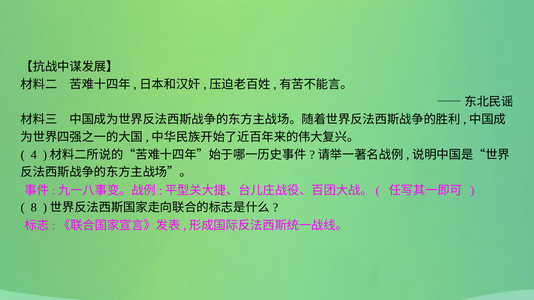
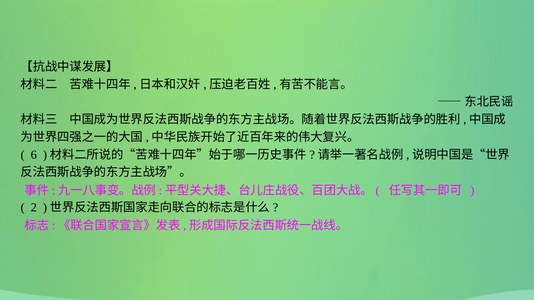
4: 4 -> 6
8: 8 -> 2
